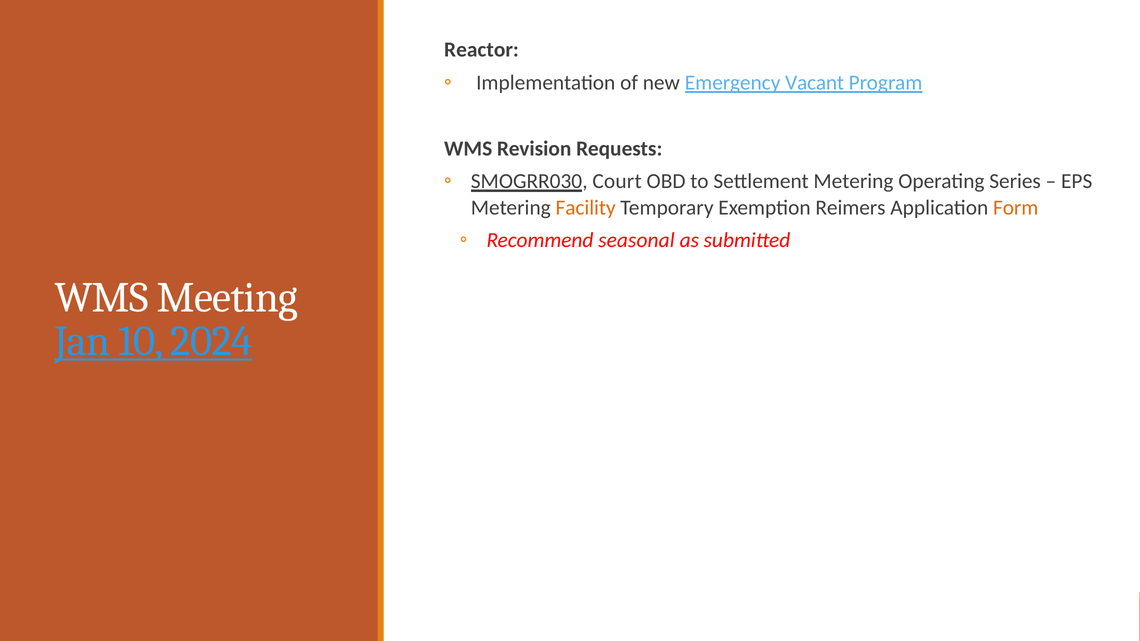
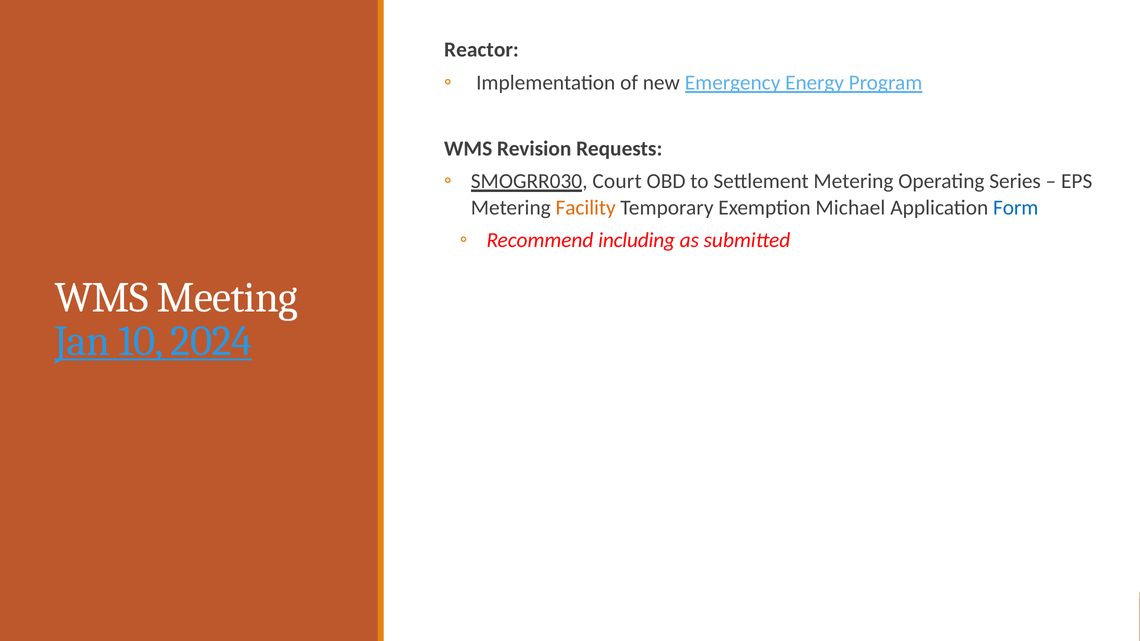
Vacant: Vacant -> Energy
Reimers: Reimers -> Michael
Form colour: orange -> blue
seasonal: seasonal -> including
